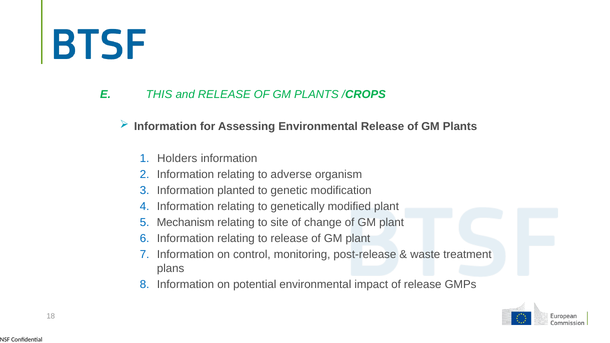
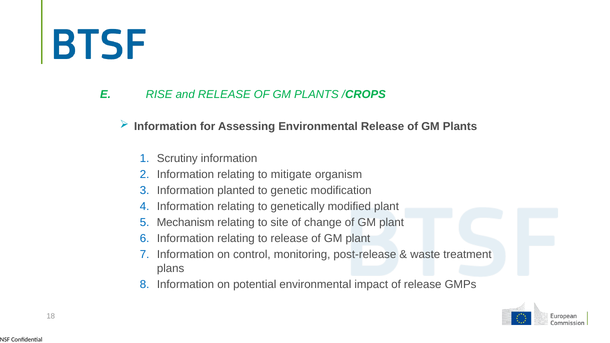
THIS: THIS -> RISE
Holders: Holders -> Scrutiny
adverse: adverse -> mitigate
